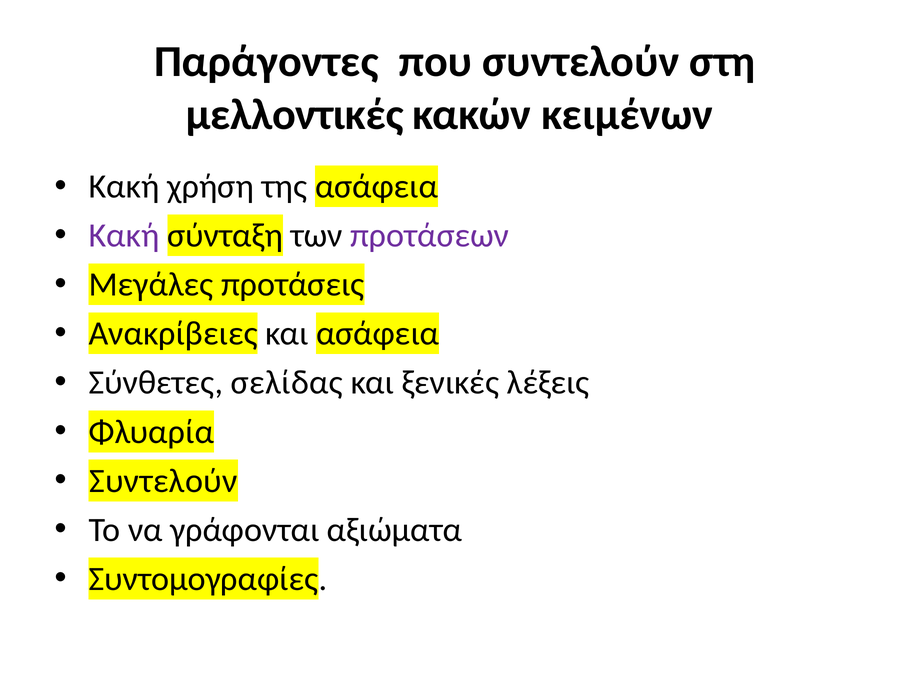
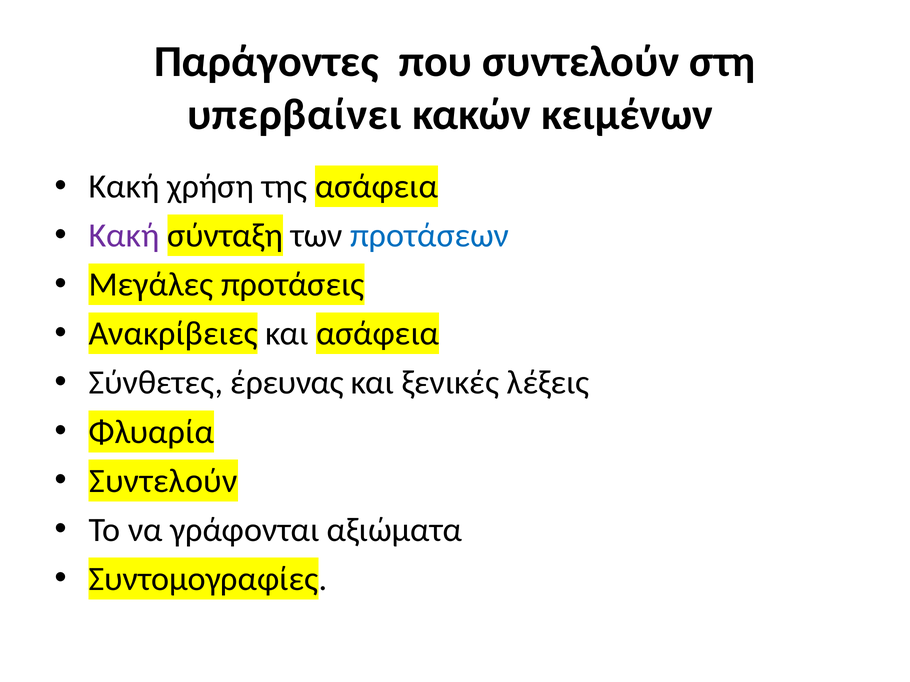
μελλοντικές: μελλοντικές -> υπερβαίνει
προτάσεων colour: purple -> blue
σελίδας: σελίδας -> έρευνας
